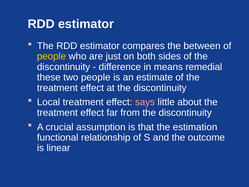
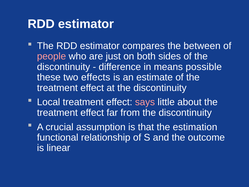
people at (52, 56) colour: yellow -> pink
remedial: remedial -> possible
two people: people -> effects
